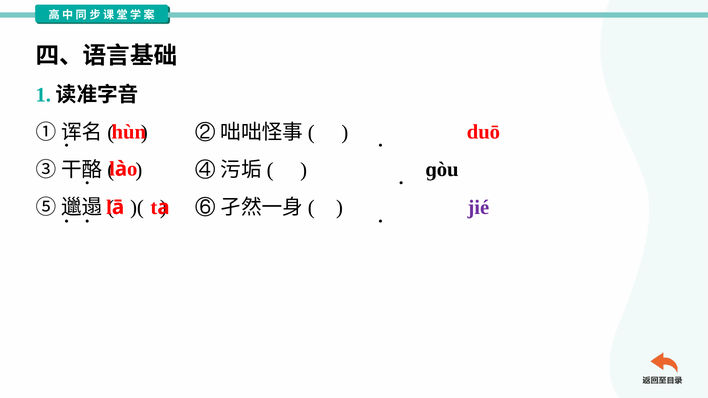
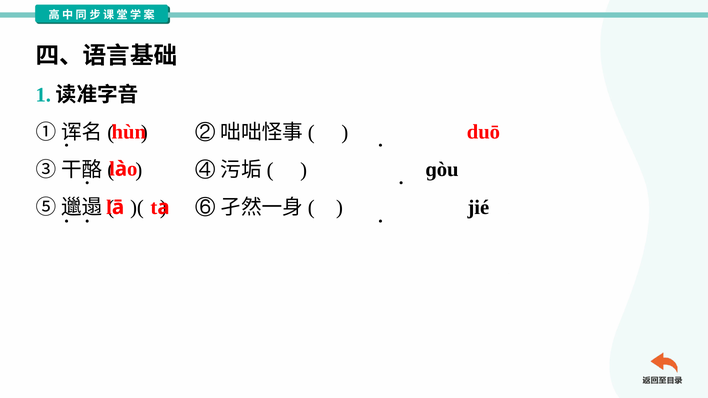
jié colour: purple -> black
